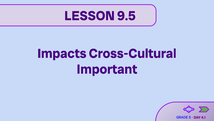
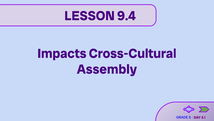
9.5: 9.5 -> 9.4
Important: Important -> Assembly
